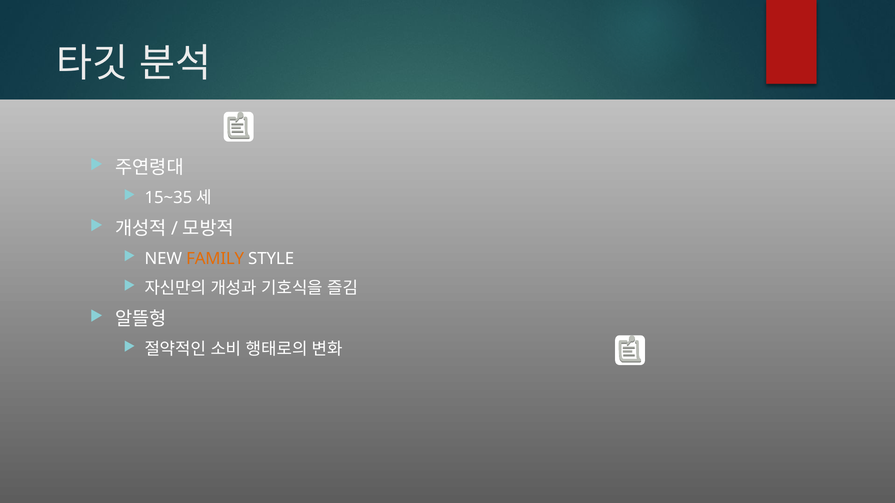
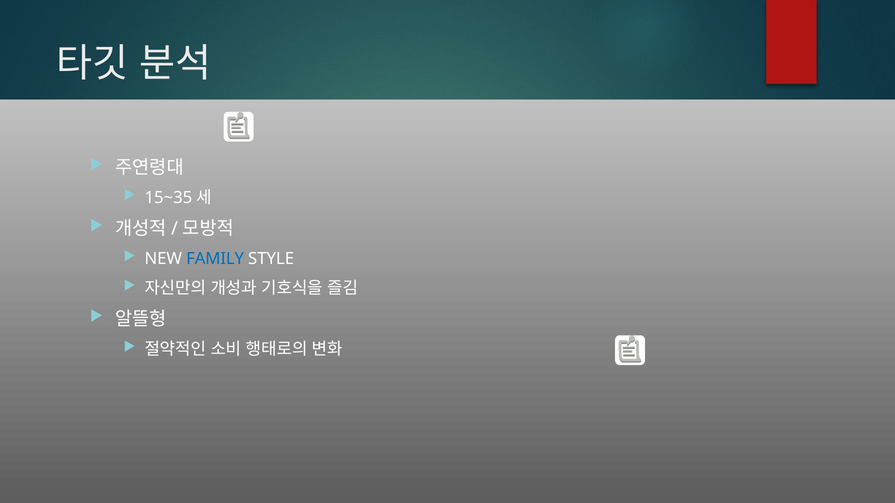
FAMILY colour: orange -> blue
